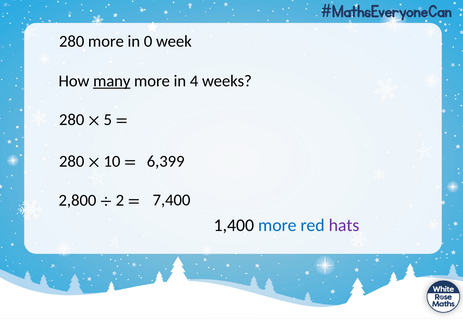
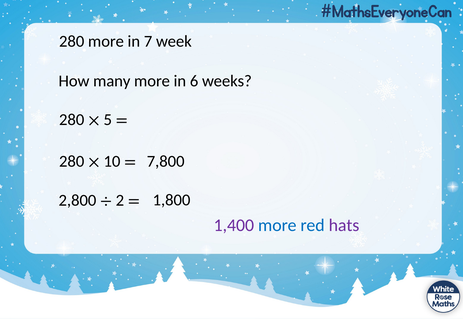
0: 0 -> 7
many underline: present -> none
4: 4 -> 6
6,399: 6,399 -> 7,800
7,400: 7,400 -> 1,800
1,400 colour: black -> purple
